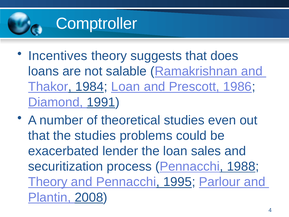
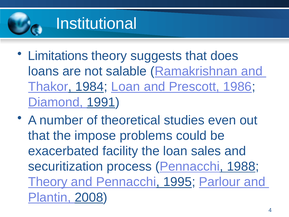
Comptroller: Comptroller -> Institutional
Incentives: Incentives -> Limitations
the studies: studies -> impose
lender: lender -> facility
